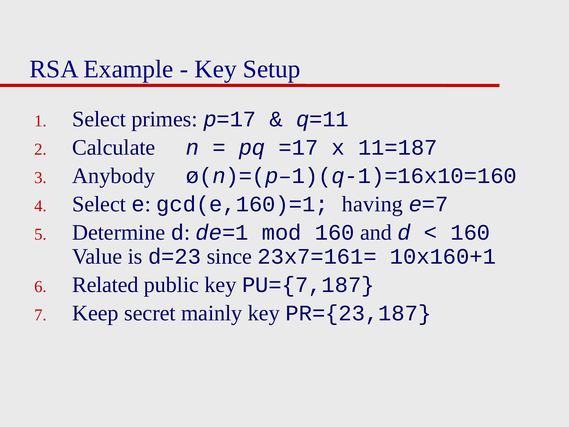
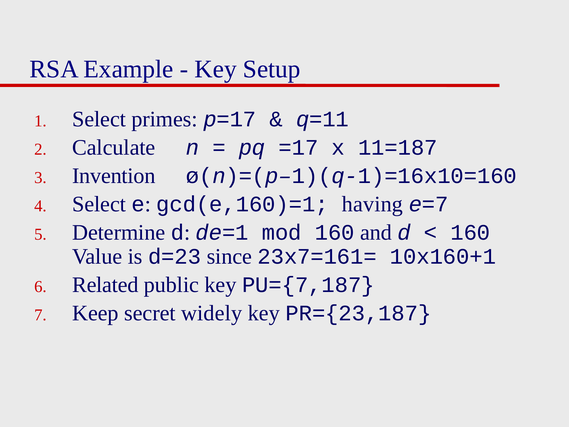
Anybody: Anybody -> Invention
mainly: mainly -> widely
